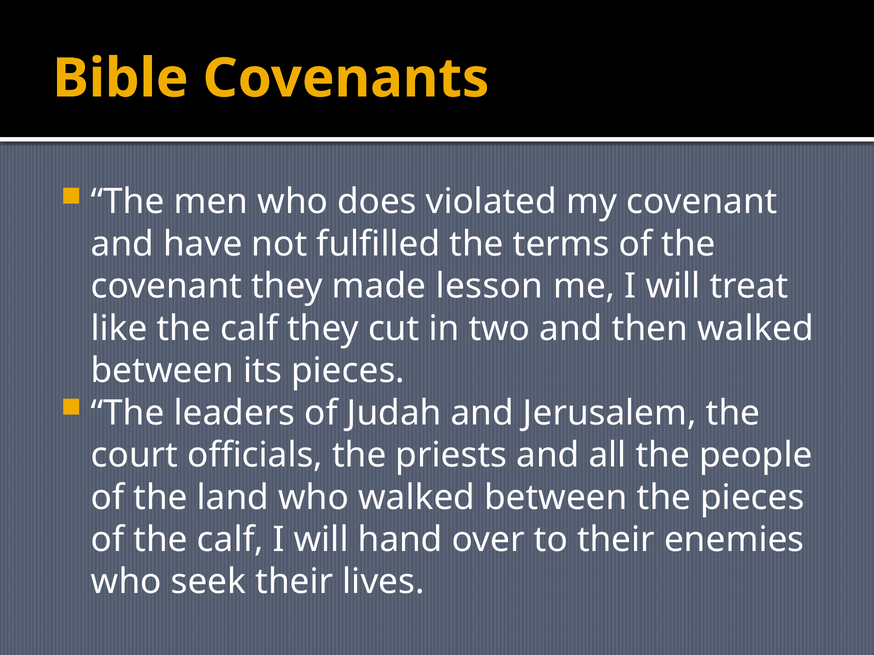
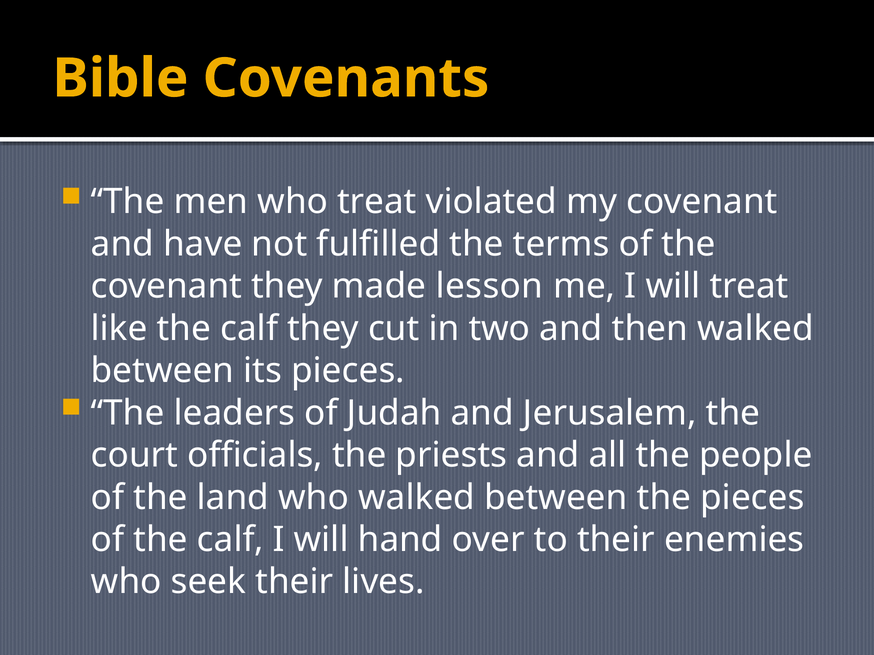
who does: does -> treat
